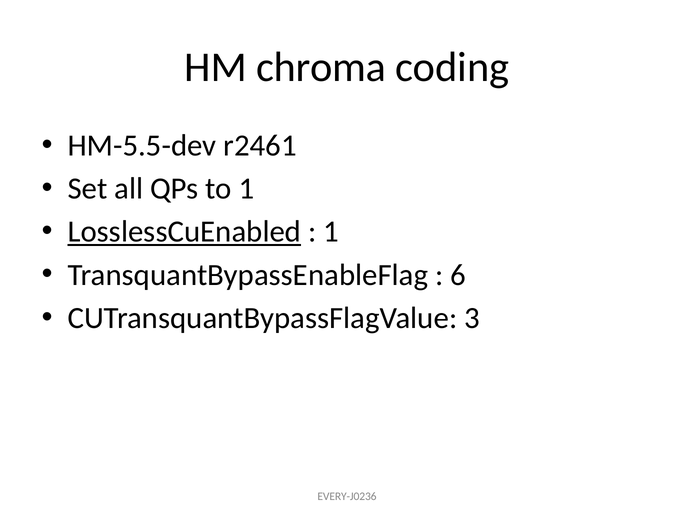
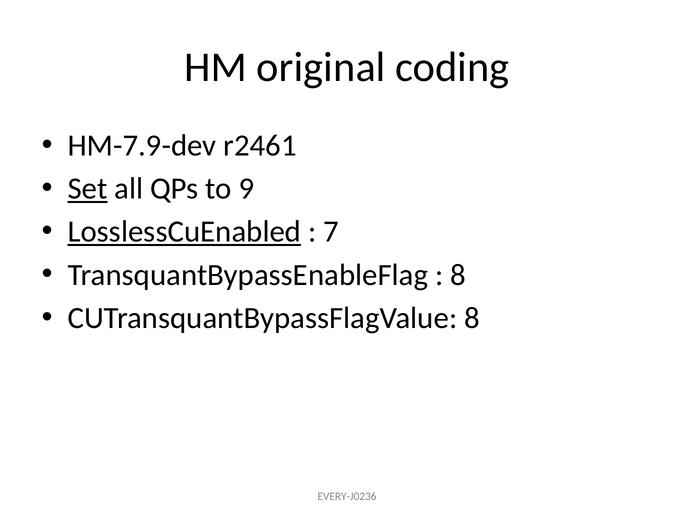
chroma: chroma -> original
HM-5.5-dev: HM-5.5-dev -> HM-7.9-dev
Set underline: none -> present
to 1: 1 -> 9
1 at (331, 232): 1 -> 7
6 at (458, 275): 6 -> 8
CUTransquantBypassFlagValue 3: 3 -> 8
